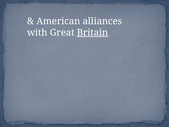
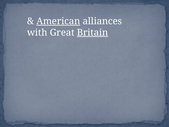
American underline: none -> present
